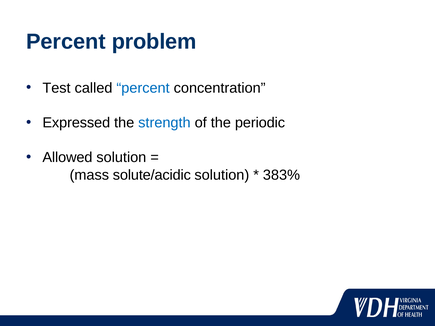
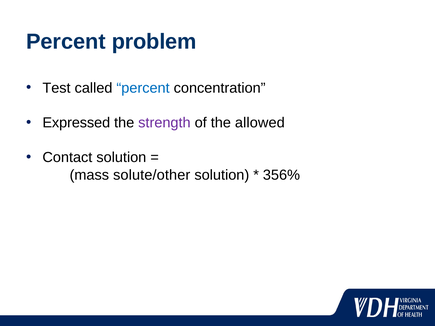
strength colour: blue -> purple
periodic: periodic -> allowed
Allowed: Allowed -> Contact
solute/acidic: solute/acidic -> solute/other
383%: 383% -> 356%
